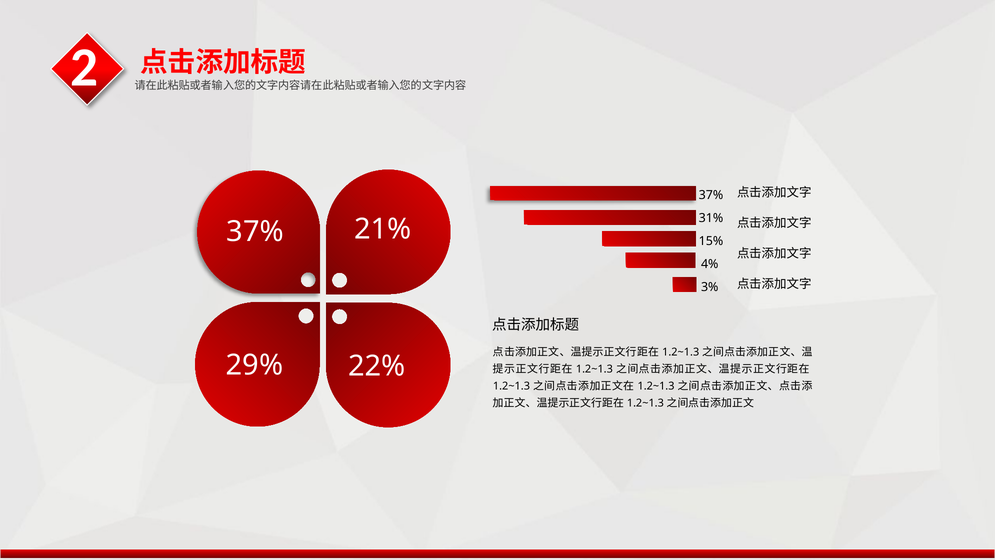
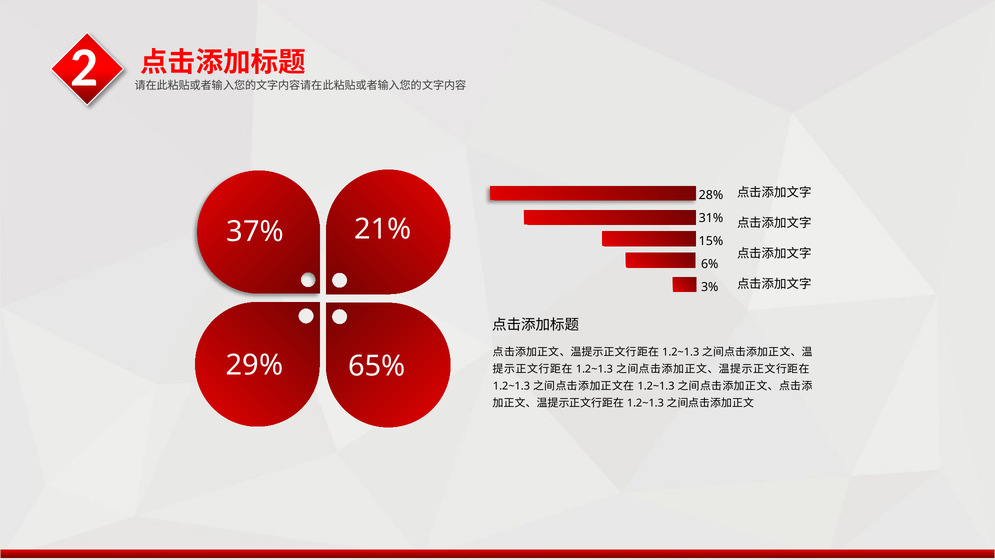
37% at (711, 195): 37% -> 28%
4%: 4% -> 6%
22%: 22% -> 65%
